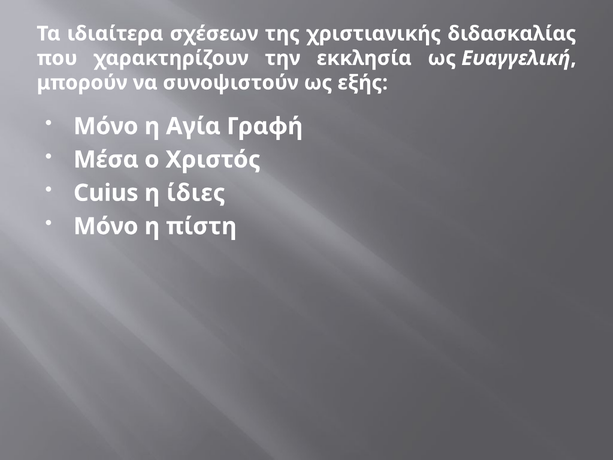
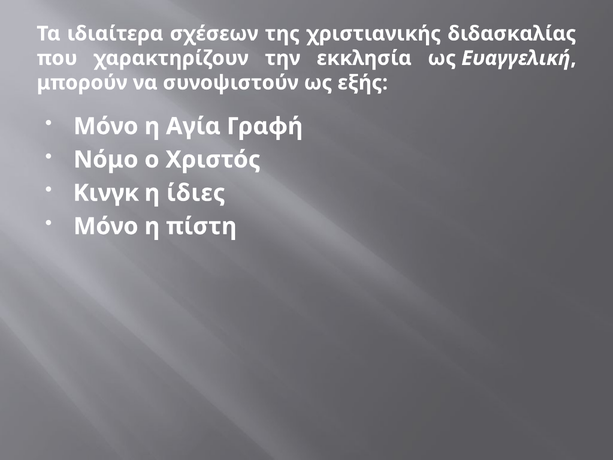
Μέσα: Μέσα -> Νόμo
Cuius: Cuius -> Κινγκ
